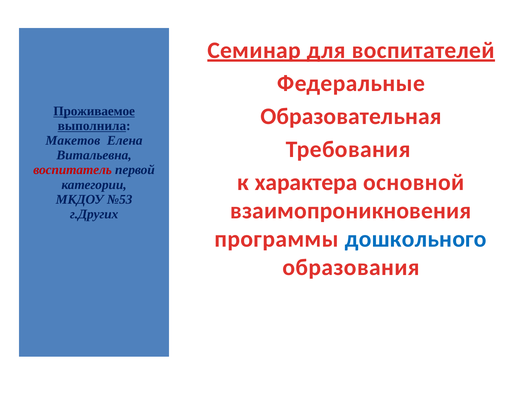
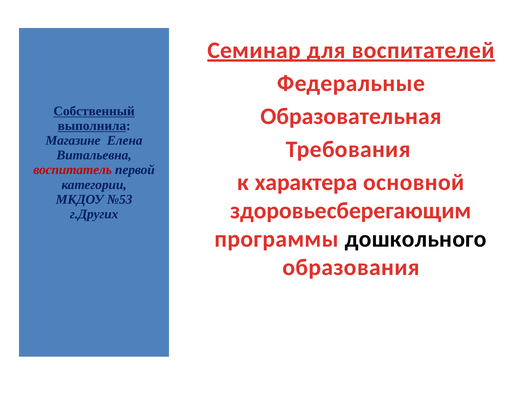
Проживаемое: Проживаемое -> Собственный
Макетов: Макетов -> Магазине
взаимопроникновения: взаимопроникновения -> здоровьесберегающим
дошкольного colour: blue -> black
